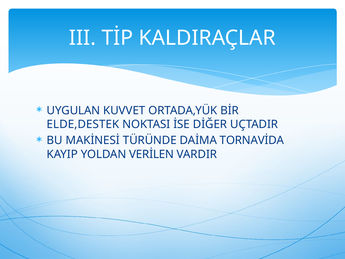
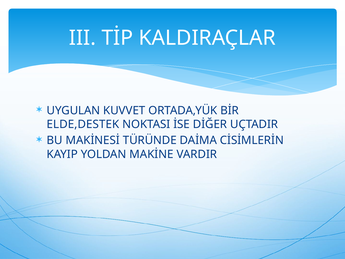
TORNAVİDA: TORNAVİDA -> CİSİMLERİN
VERİLEN: VERİLEN -> MAKİNE
